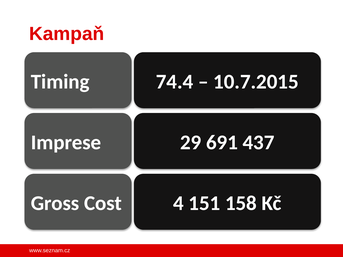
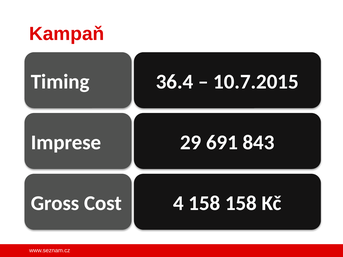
74.4: 74.4 -> 36.4
437: 437 -> 843
4 151: 151 -> 158
